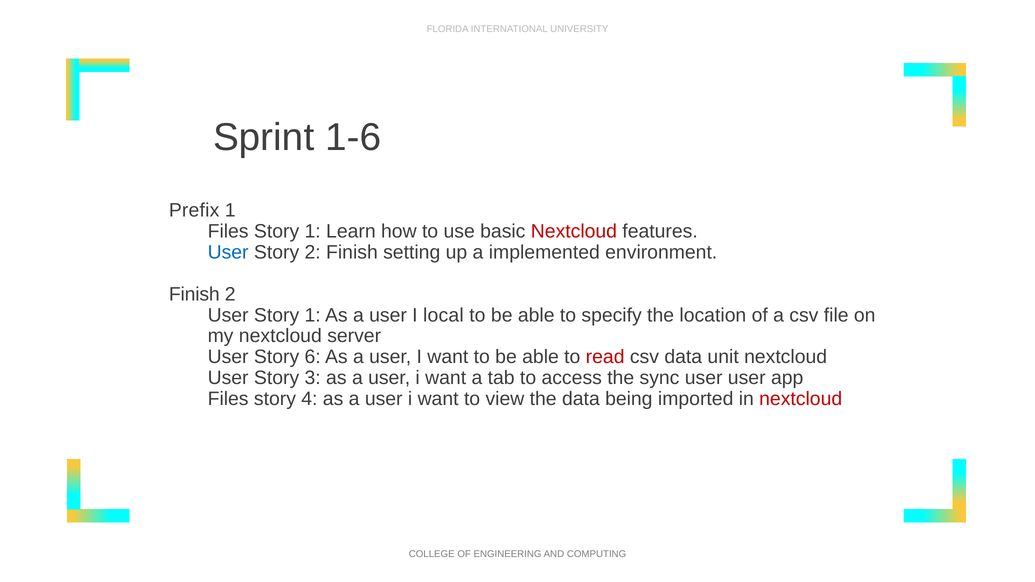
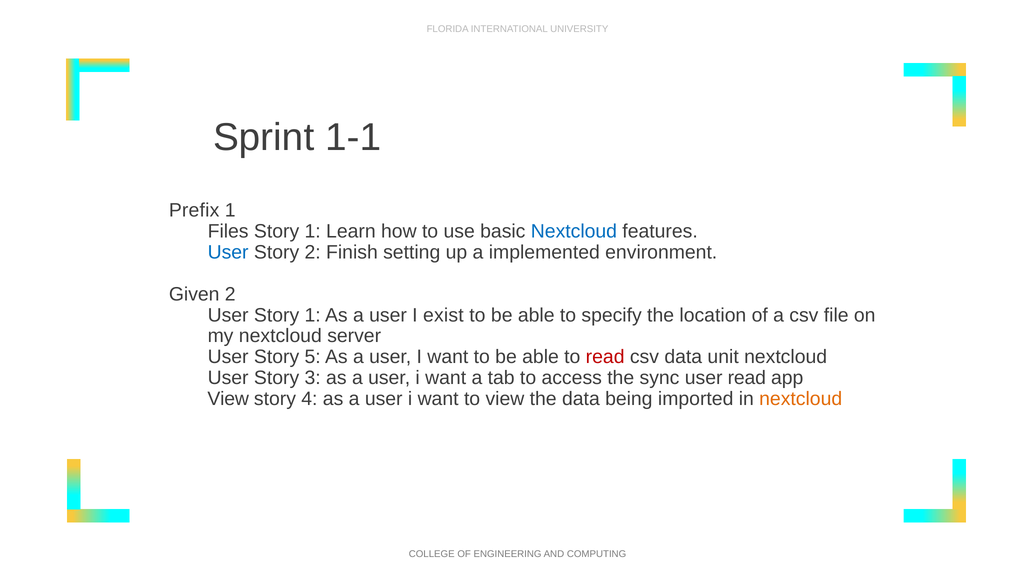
1-6: 1-6 -> 1-1
Nextcloud at (574, 231) colour: red -> blue
Finish at (194, 294): Finish -> Given
local: local -> exist
6: 6 -> 5
user user: user -> read
Files at (228, 399): Files -> View
nextcloud at (801, 399) colour: red -> orange
